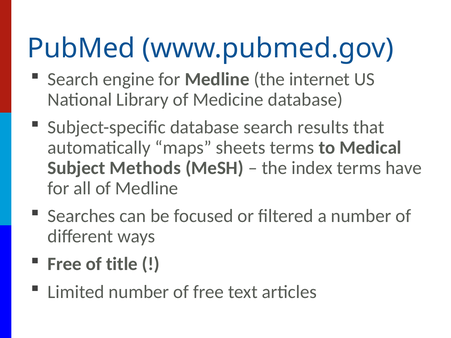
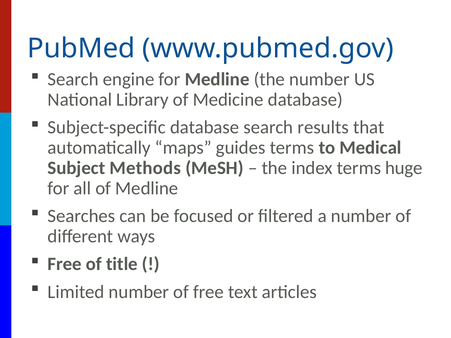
the internet: internet -> number
sheets: sheets -> guides
have: have -> huge
